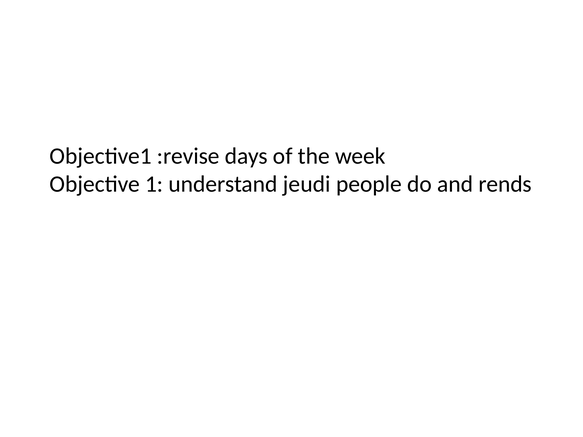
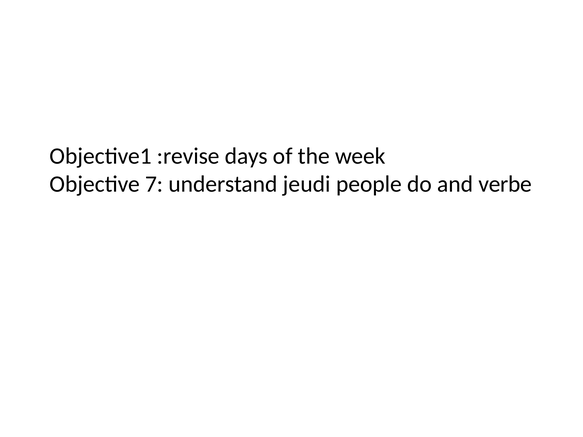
1: 1 -> 7
rends: rends -> verbe
